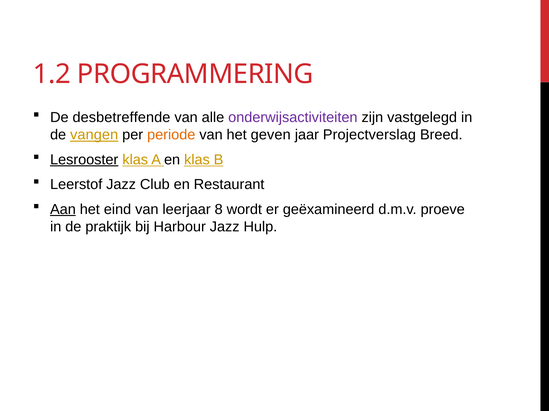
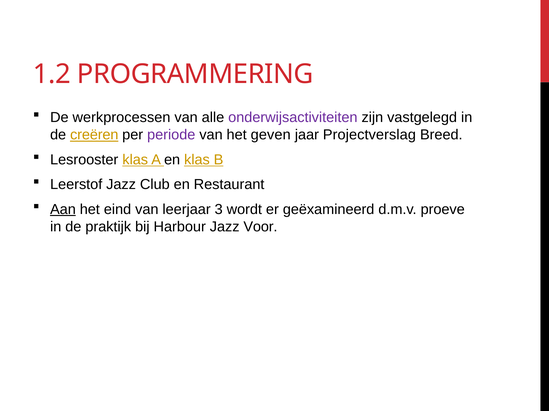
desbetreffende: desbetreffende -> werkprocessen
vangen: vangen -> creëren
periode colour: orange -> purple
Lesrooster underline: present -> none
8: 8 -> 3
Hulp: Hulp -> Voor
